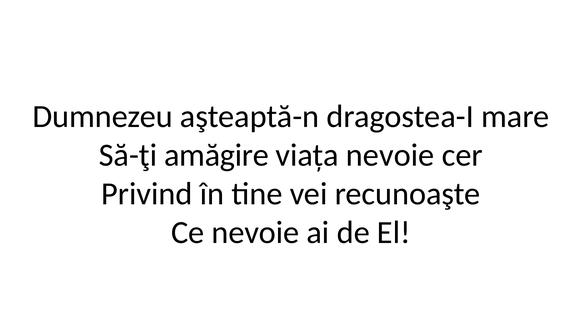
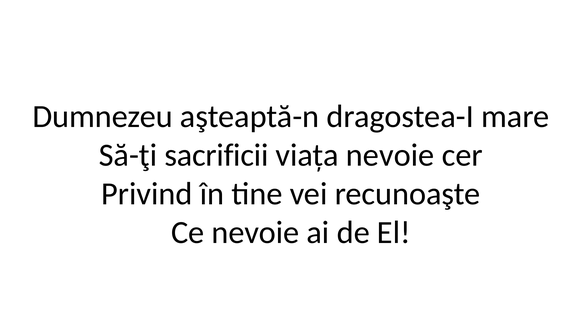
amăgire: amăgire -> sacrificii
